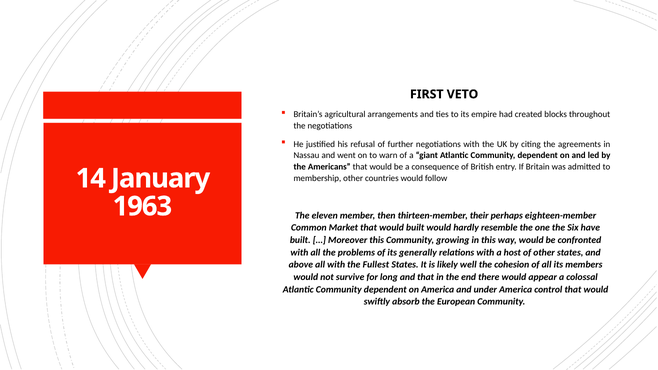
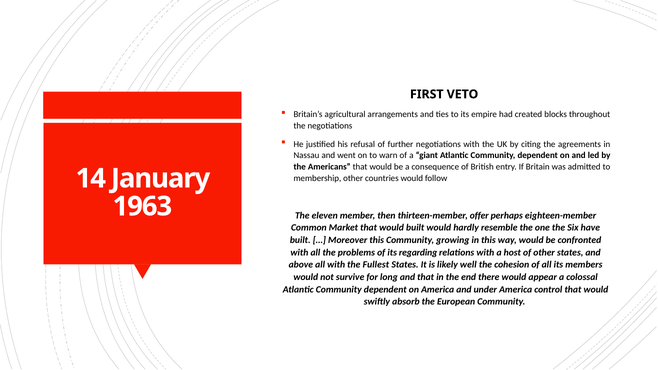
their: their -> offer
generally: generally -> regarding
